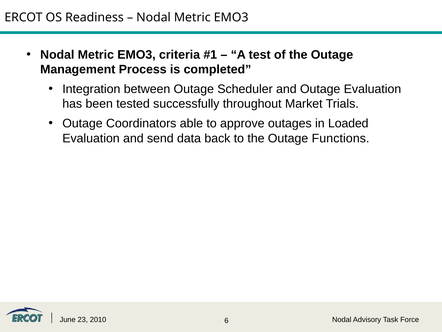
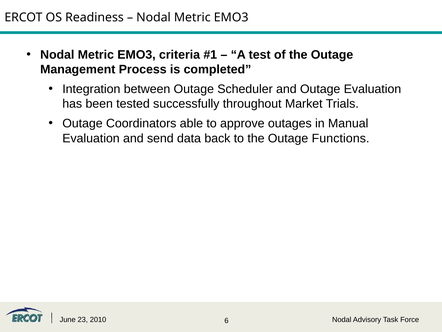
Loaded: Loaded -> Manual
